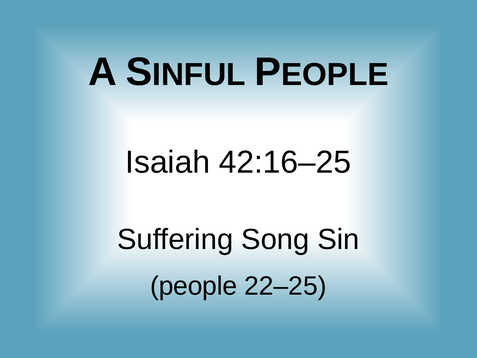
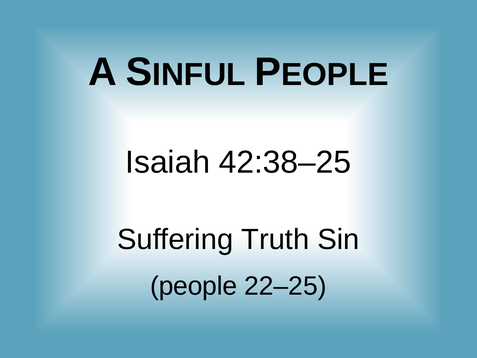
42:16–25: 42:16–25 -> 42:38–25
Song: Song -> Truth
